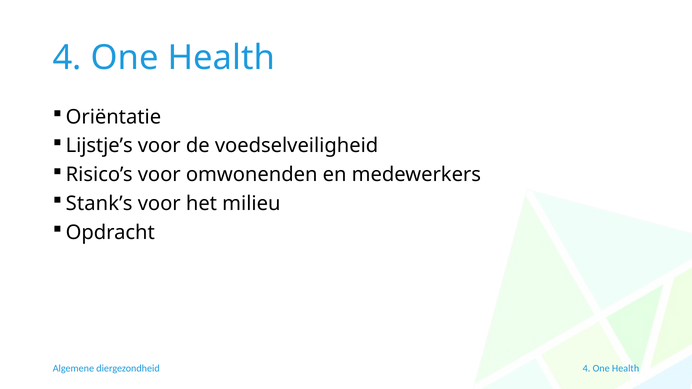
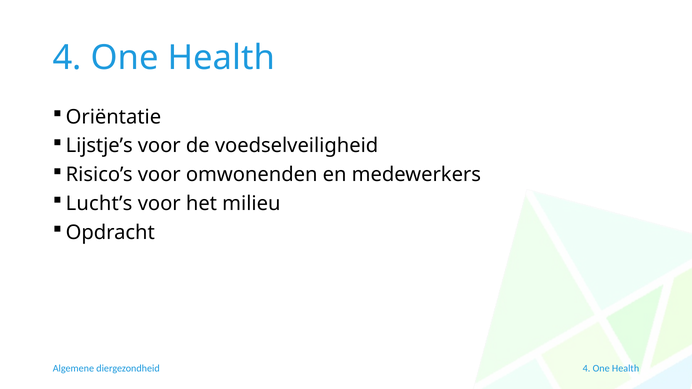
Stank’s: Stank’s -> Lucht’s
